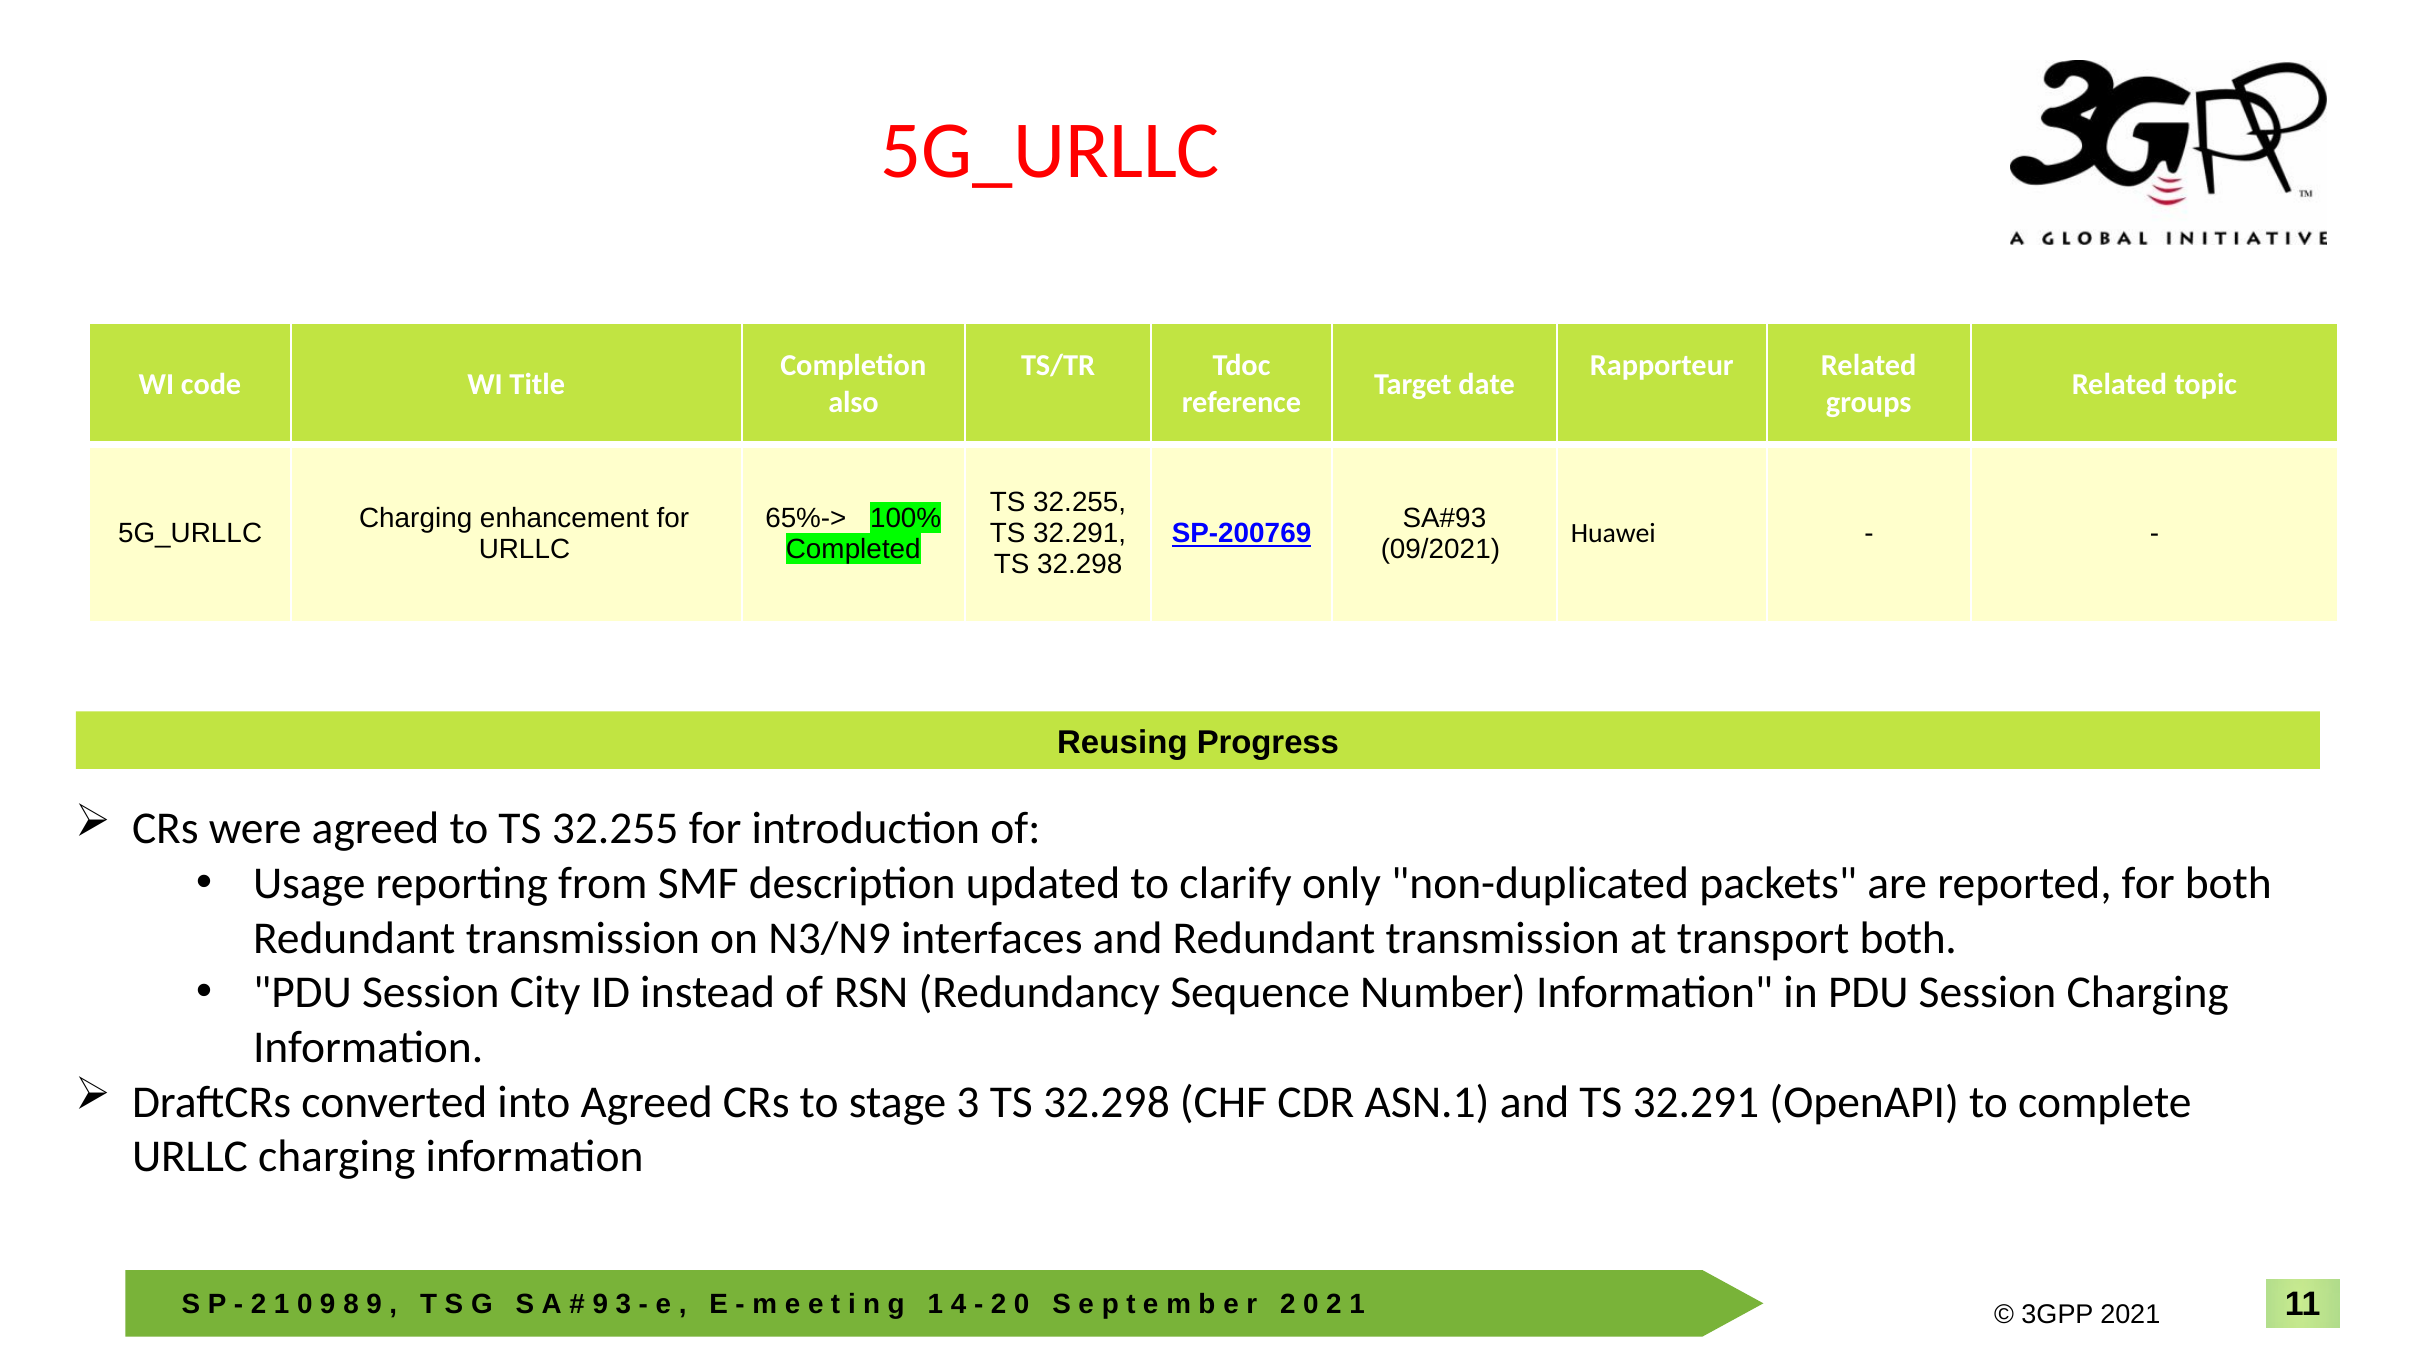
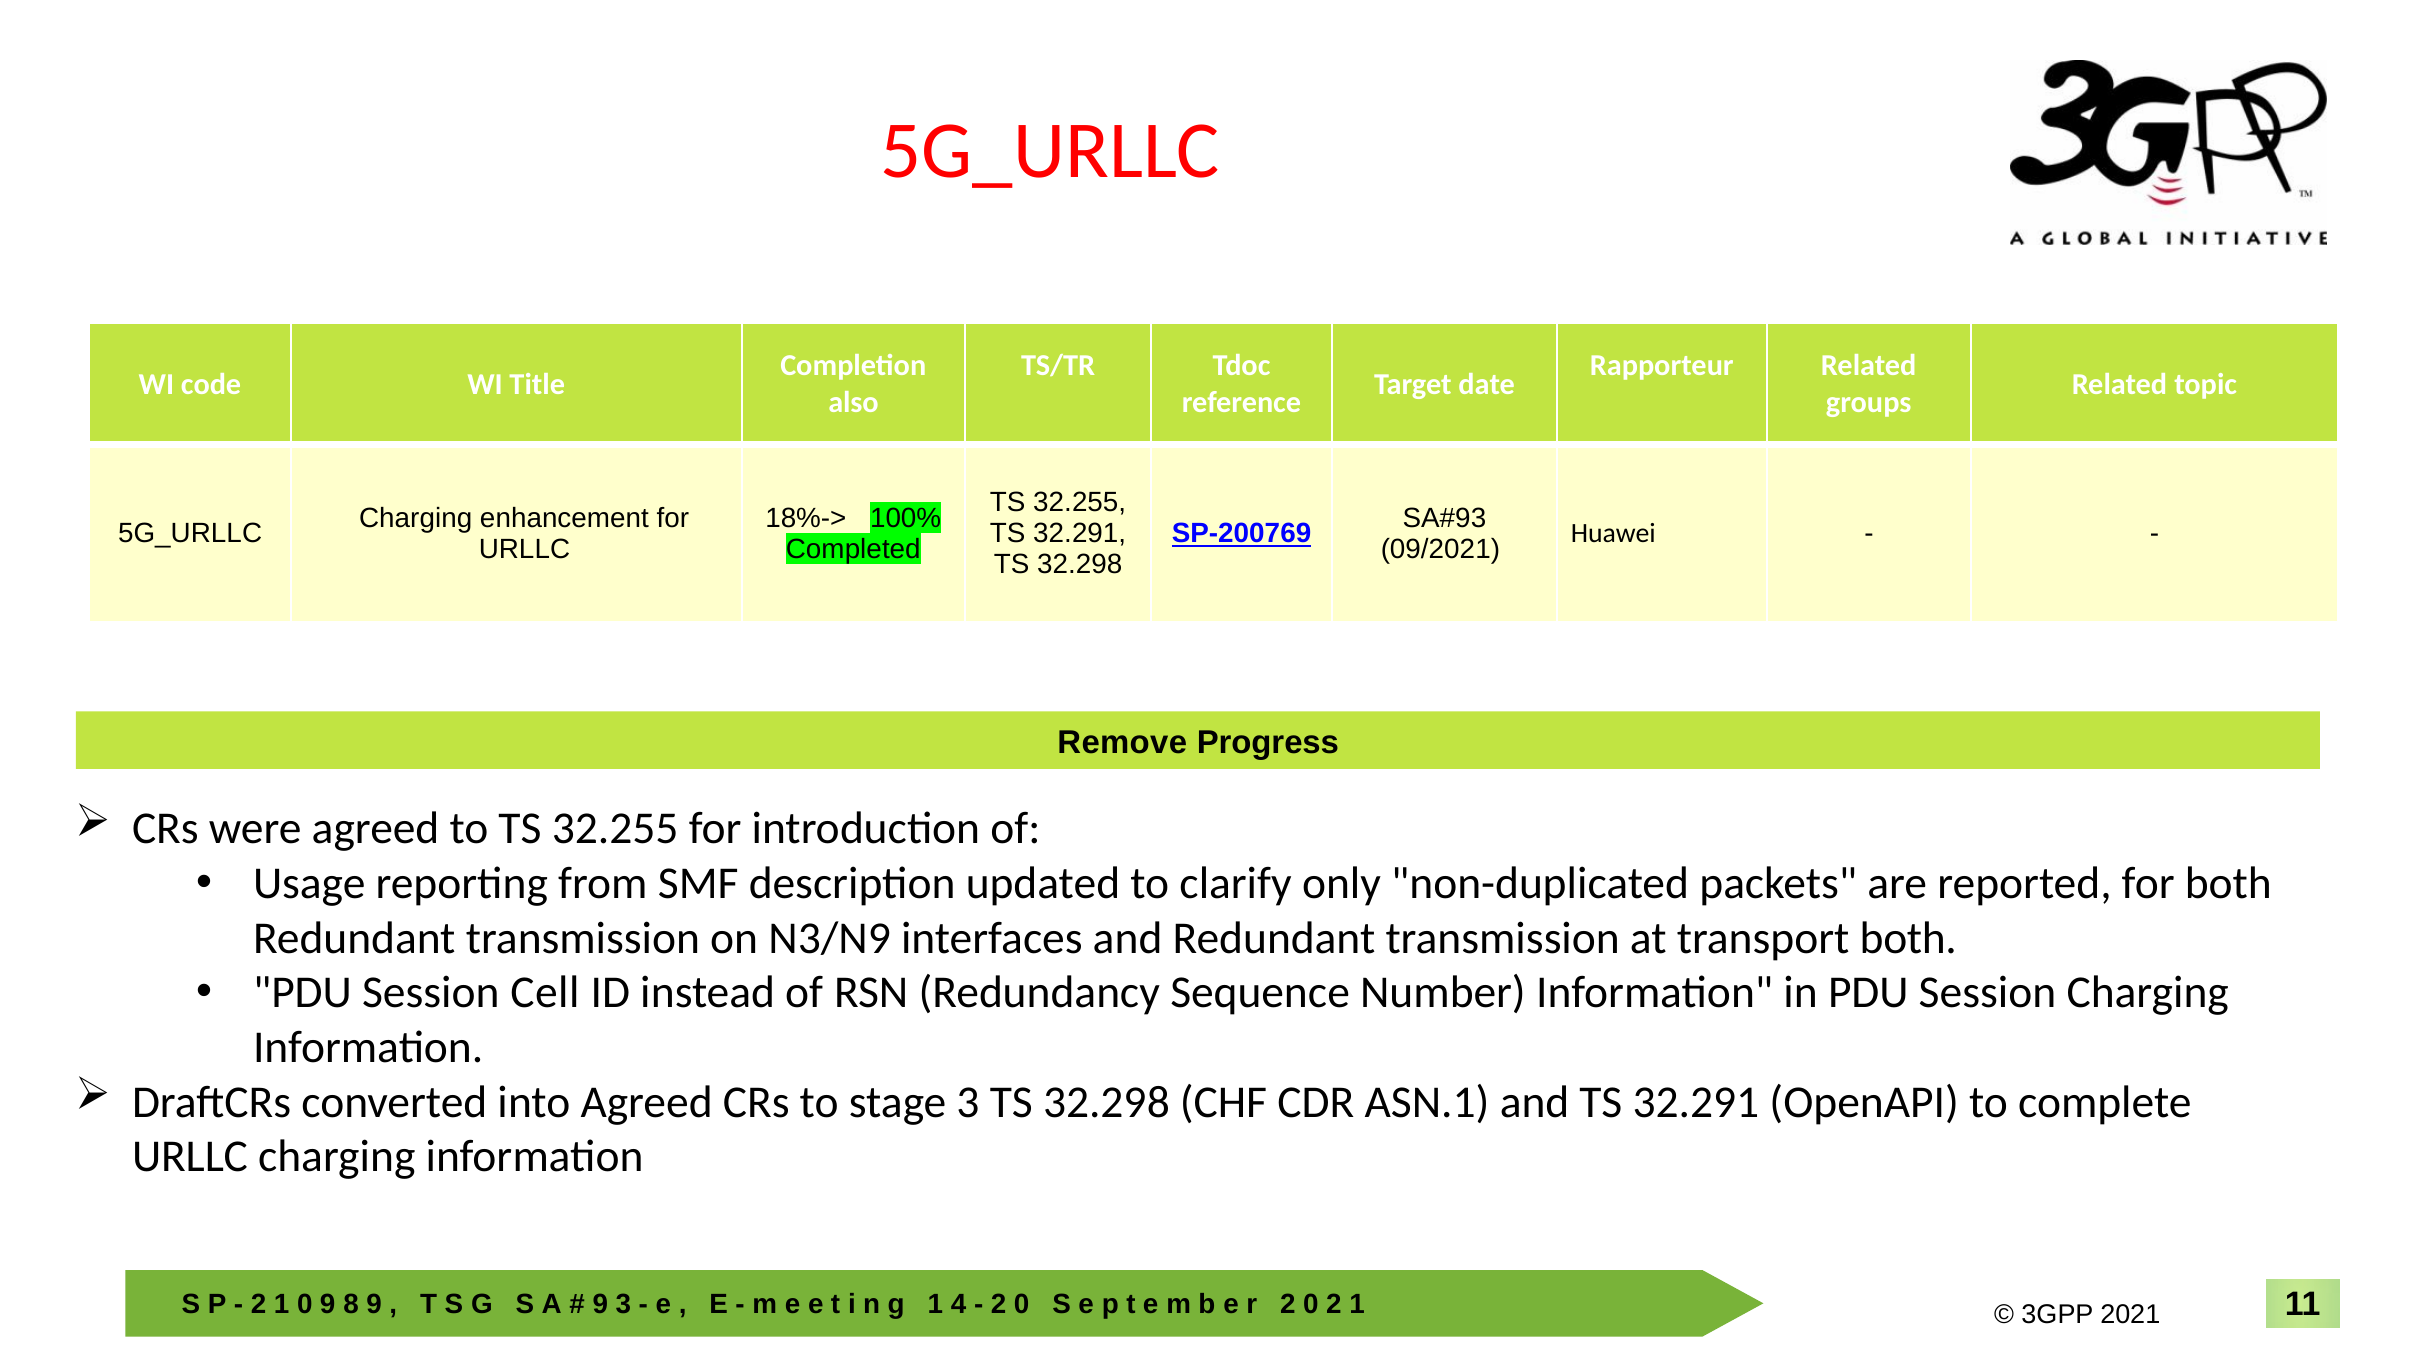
65%->: 65%-> -> 18%->
Reusing: Reusing -> Remove
City: City -> Cell
